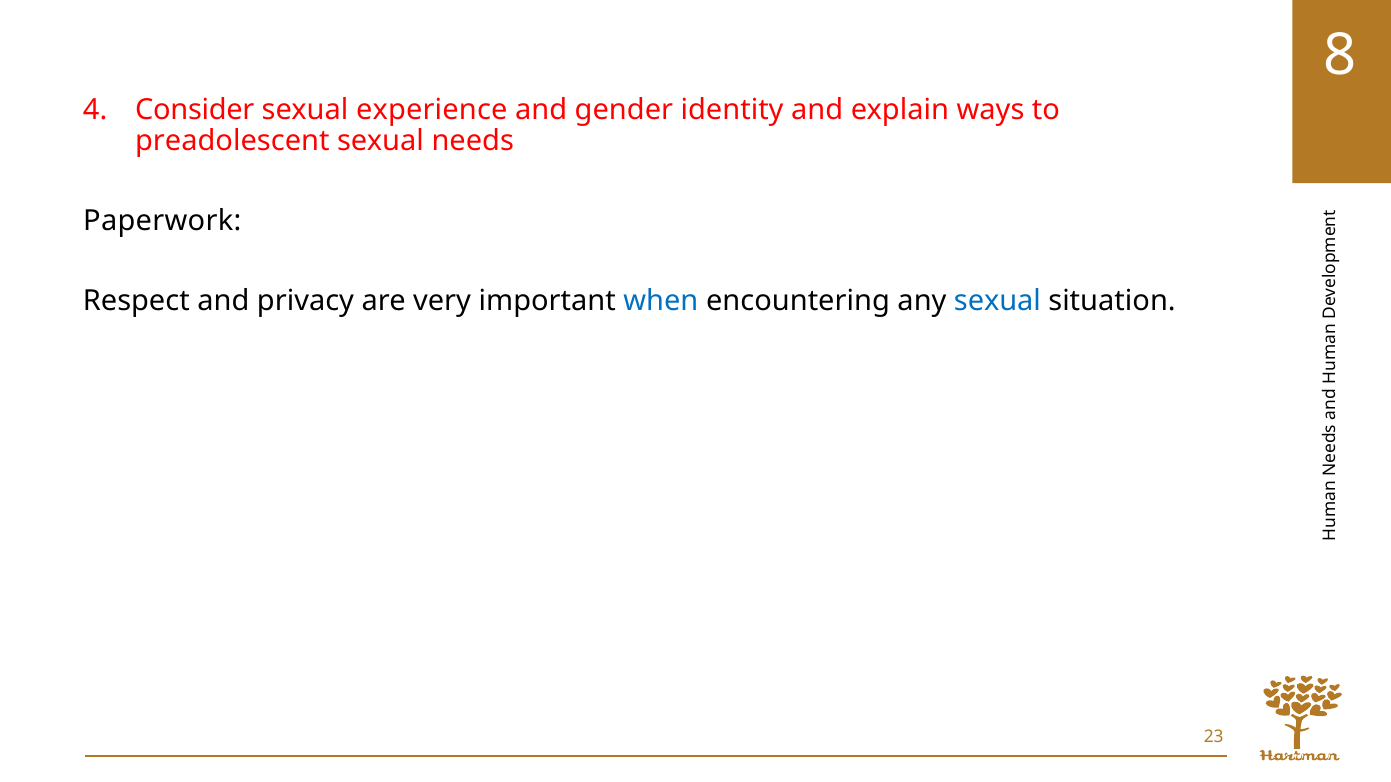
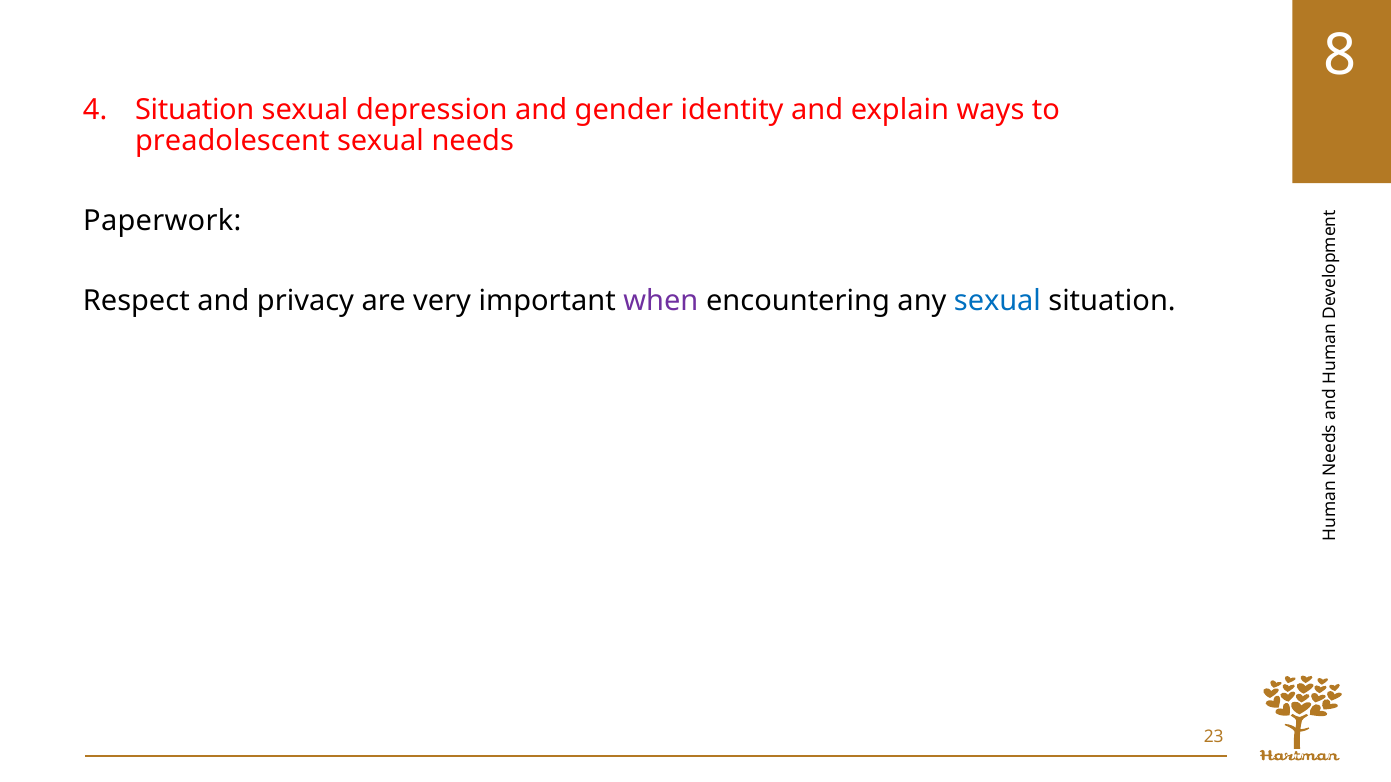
Consider at (195, 110): Consider -> Situation
experience: experience -> depression
when colour: blue -> purple
